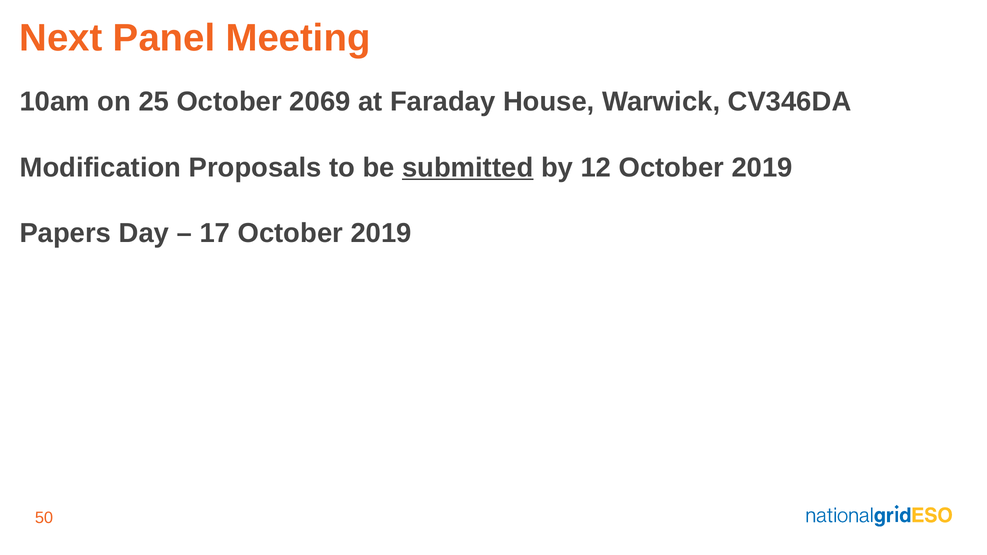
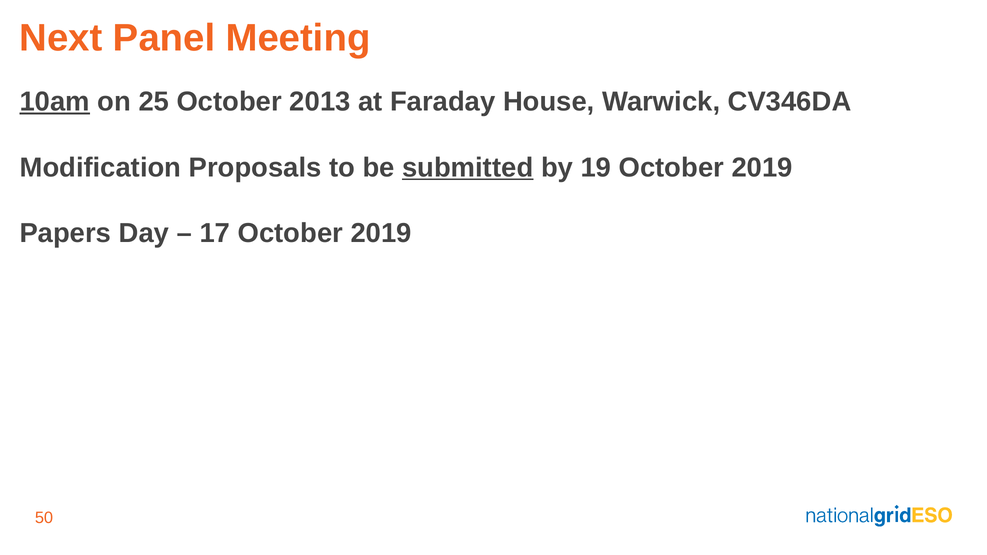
10am underline: none -> present
2069: 2069 -> 2013
12: 12 -> 19
